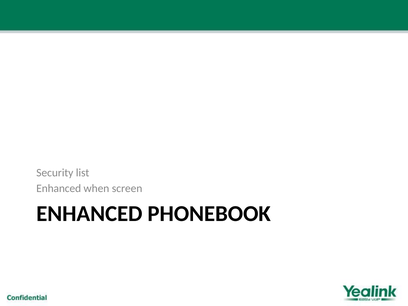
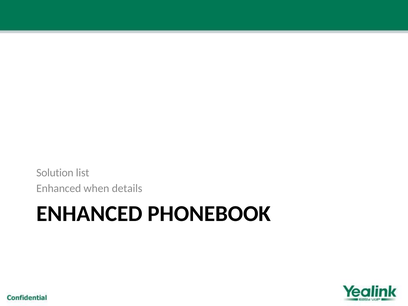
Security: Security -> Solution
screen: screen -> details
